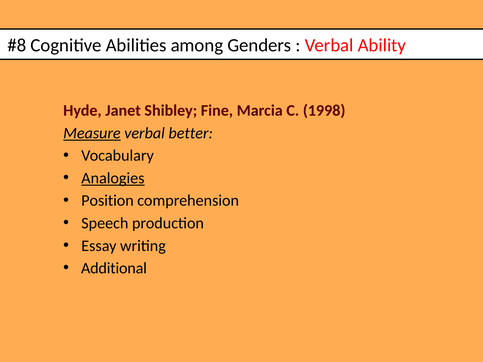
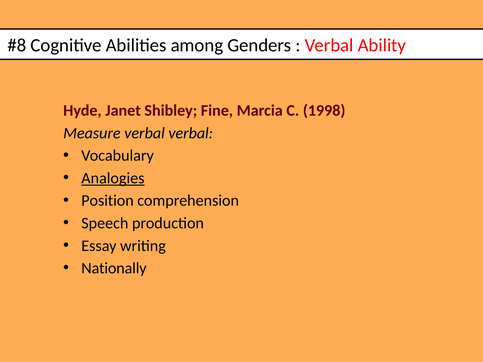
Measure underline: present -> none
verbal better: better -> verbal
Additional: Additional -> Nationally
